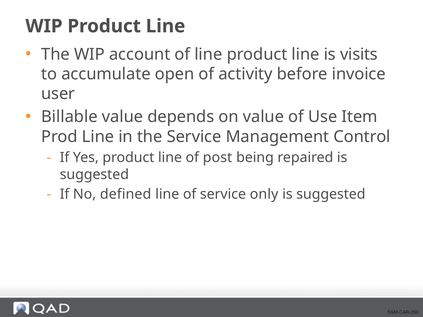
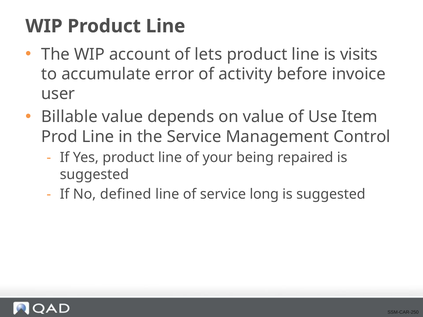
of line: line -> lets
open: open -> error
post: post -> your
only: only -> long
